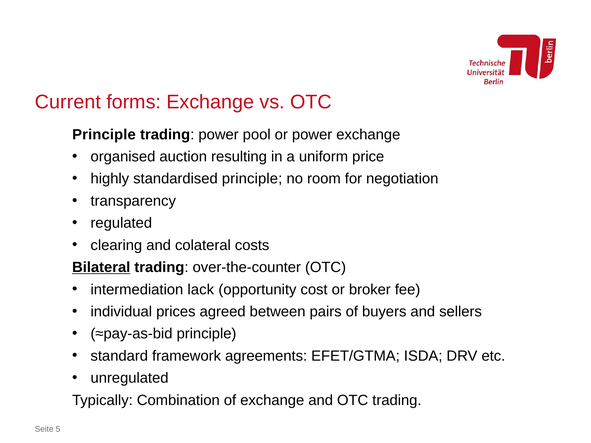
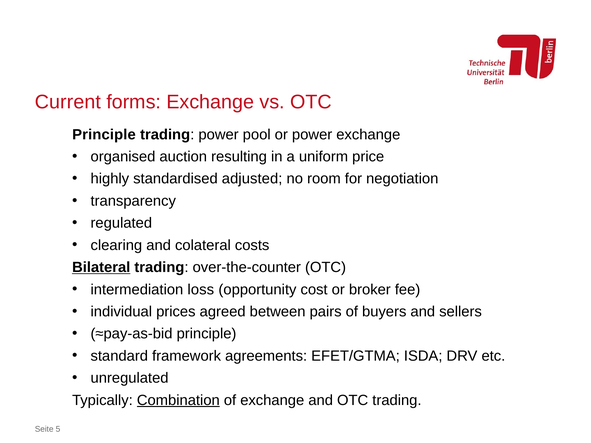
standardised principle: principle -> adjusted
lack: lack -> loss
Combination underline: none -> present
